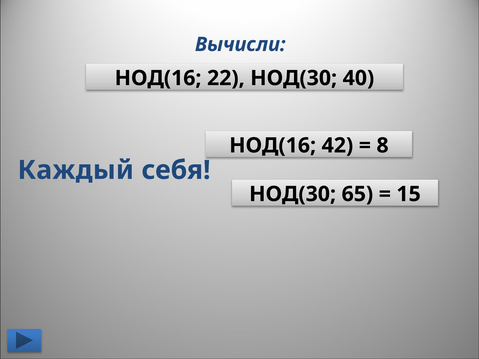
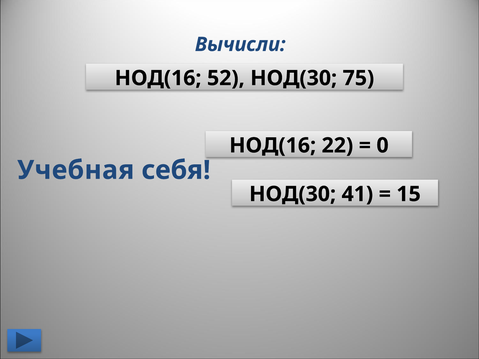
22: 22 -> 52
40: 40 -> 75
42: 42 -> 22
8: 8 -> 0
Каждый: Каждый -> Учебная
65: 65 -> 41
